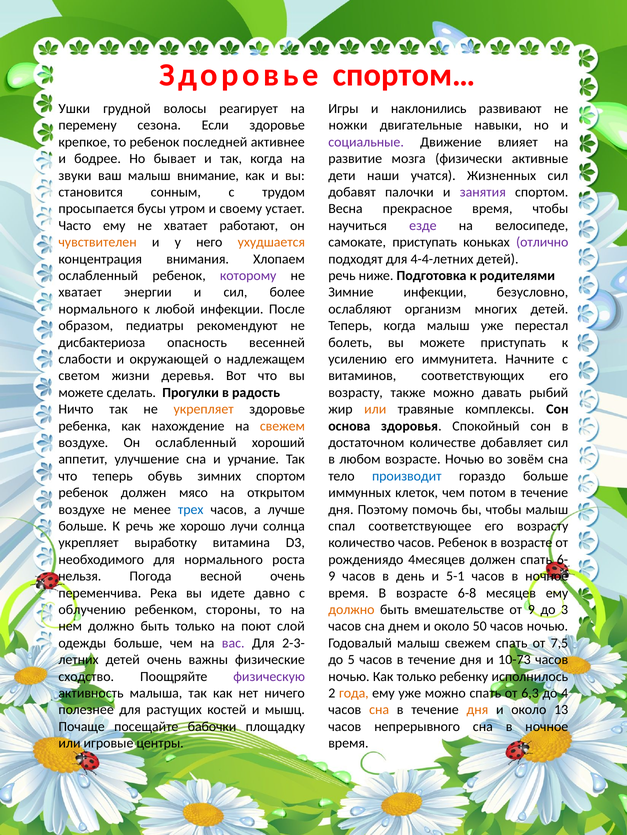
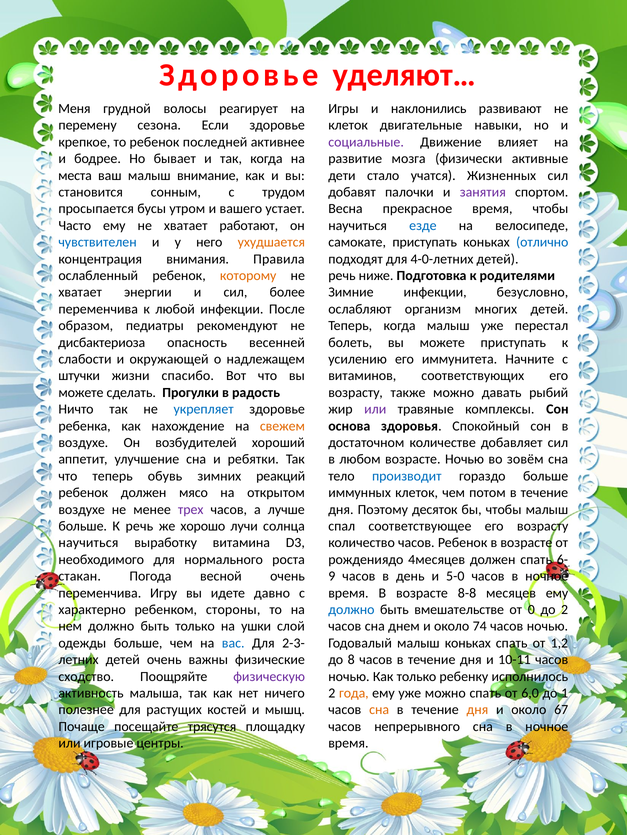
спортом…: спортом… -> уделяют…
Ушки: Ушки -> Меня
ножки at (348, 126): ножки -> клеток
звуки: звуки -> места
наши: наши -> стало
своему: своему -> вашего
езде colour: purple -> blue
чувствителен colour: orange -> blue
отлично colour: purple -> blue
Хлопаем: Хлопаем -> Правила
4-4-летних: 4-4-летних -> 4-0-летних
которому colour: purple -> orange
нормального at (98, 309): нормального -> переменчива
светом: светом -> штучки
деревья: деревья -> спасибо
укрепляет at (204, 410) colour: orange -> blue
или at (375, 410) colour: orange -> purple
Он ослабленный: ослабленный -> возбудителей
урчание: урчание -> ребятки
зимних спортом: спортом -> реакций
трех colour: blue -> purple
помочь: помочь -> десяток
укрепляет at (88, 544): укрепляет -> научиться
нельзя: нельзя -> стакан
5-1: 5-1 -> 5-0
Река: Река -> Игру
6-8: 6-8 -> 8-8
облучению: облучению -> характерно
должно at (351, 610) colour: orange -> blue
от 9: 9 -> 0
до 3: 3 -> 2
поют: поют -> ушки
50: 50 -> 74
вас colour: purple -> blue
малыш свежем: свежем -> коньках
7,5: 7,5 -> 1,2
5: 5 -> 8
10-73: 10-73 -> 10-11
6,3: 6,3 -> 6,0
4: 4 -> 1
13: 13 -> 67
бабочки: бабочки -> трясутся
